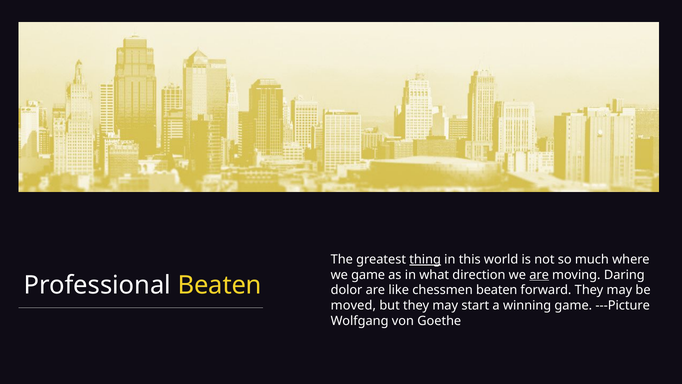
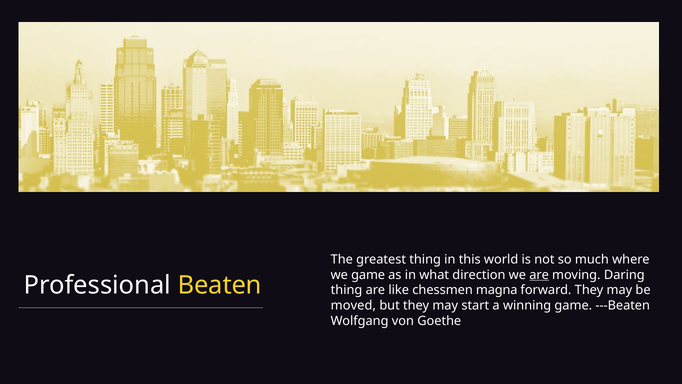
thing at (425, 259) underline: present -> none
dolor at (347, 290): dolor -> thing
chessmen beaten: beaten -> magna
---Picture: ---Picture -> ---Beaten
